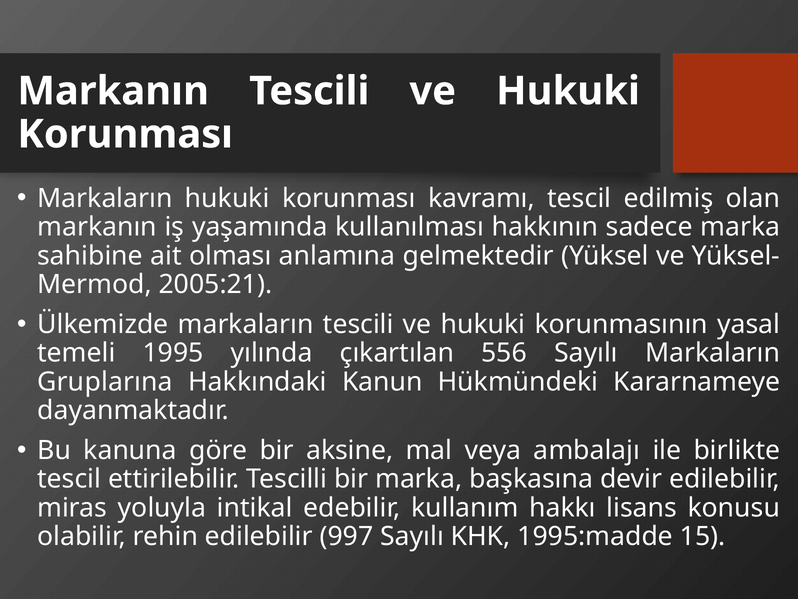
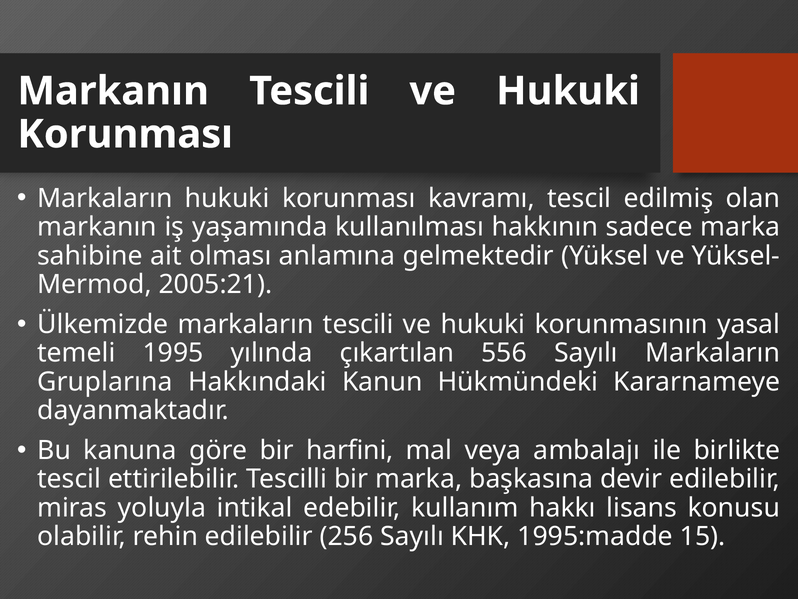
aksine: aksine -> harfini
997: 997 -> 256
